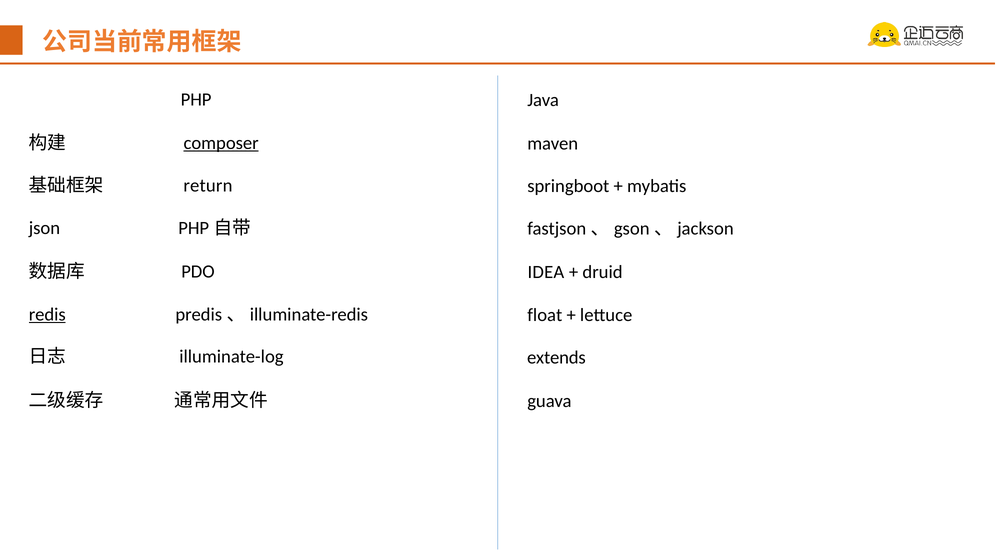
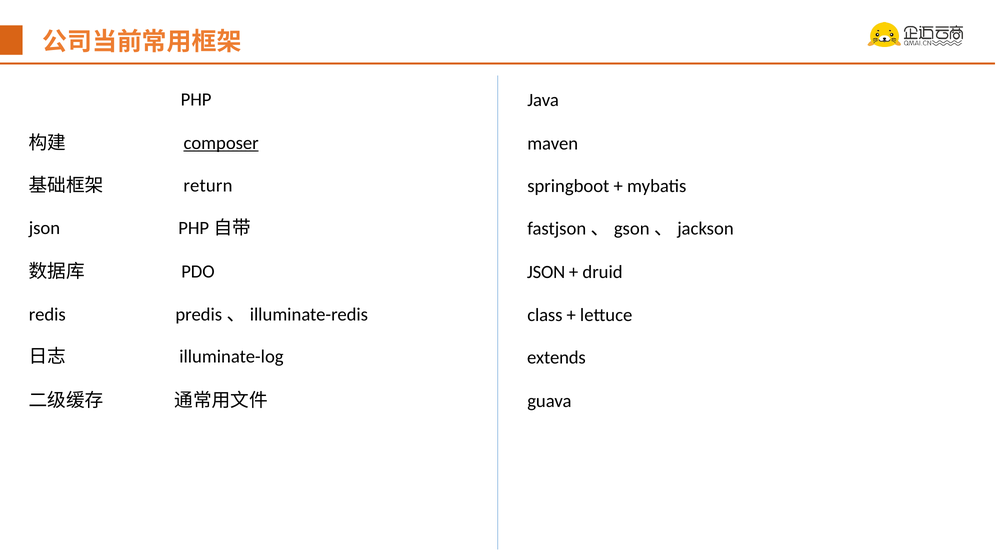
IDEA at (546, 272): IDEA -> JSON
redis underline: present -> none
float: float -> class
